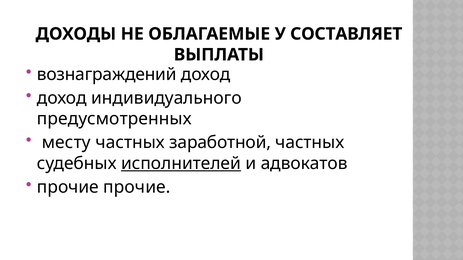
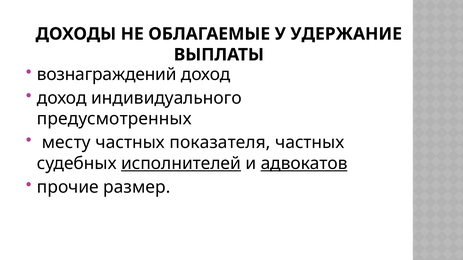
СОСТАВЛЯЕТ: СОСТАВЛЯЕТ -> УДЕРЖАНИЕ
заработной: заработной -> показателя
адвокатов underline: none -> present
прочие прочие: прочие -> размер
